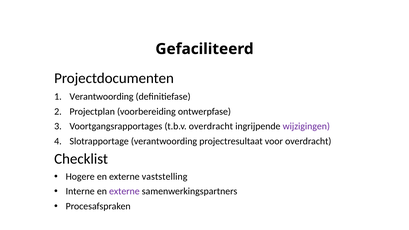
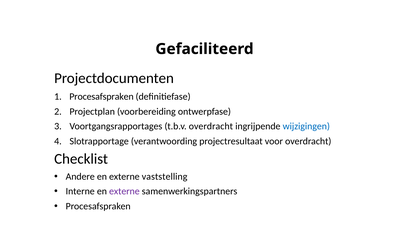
Verantwoording at (101, 97): Verantwoording -> Procesafspraken
wijzigingen colour: purple -> blue
Hogere: Hogere -> Andere
